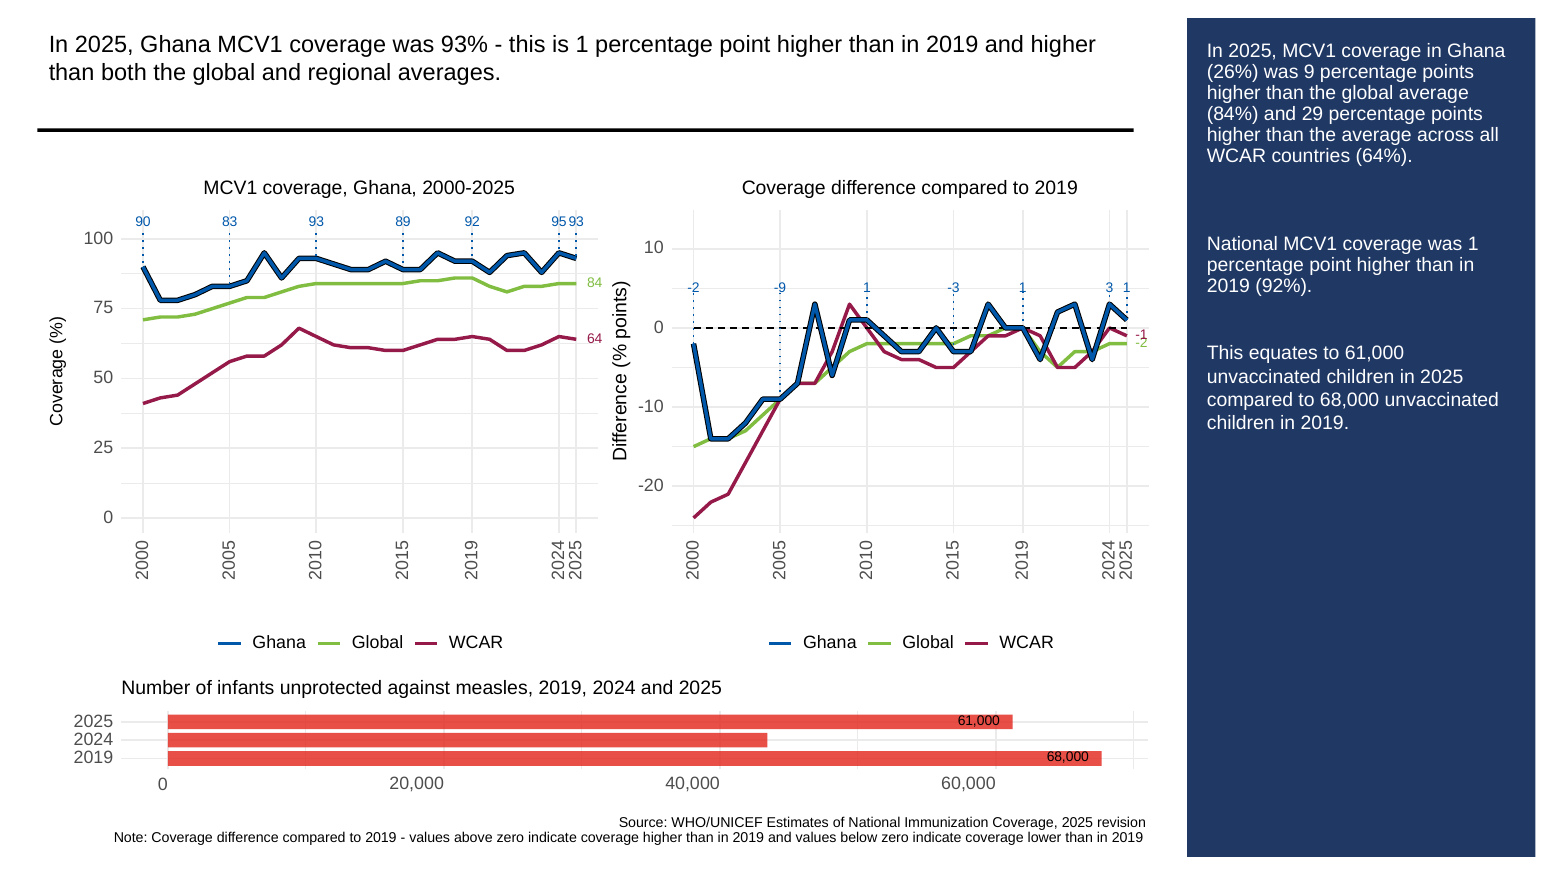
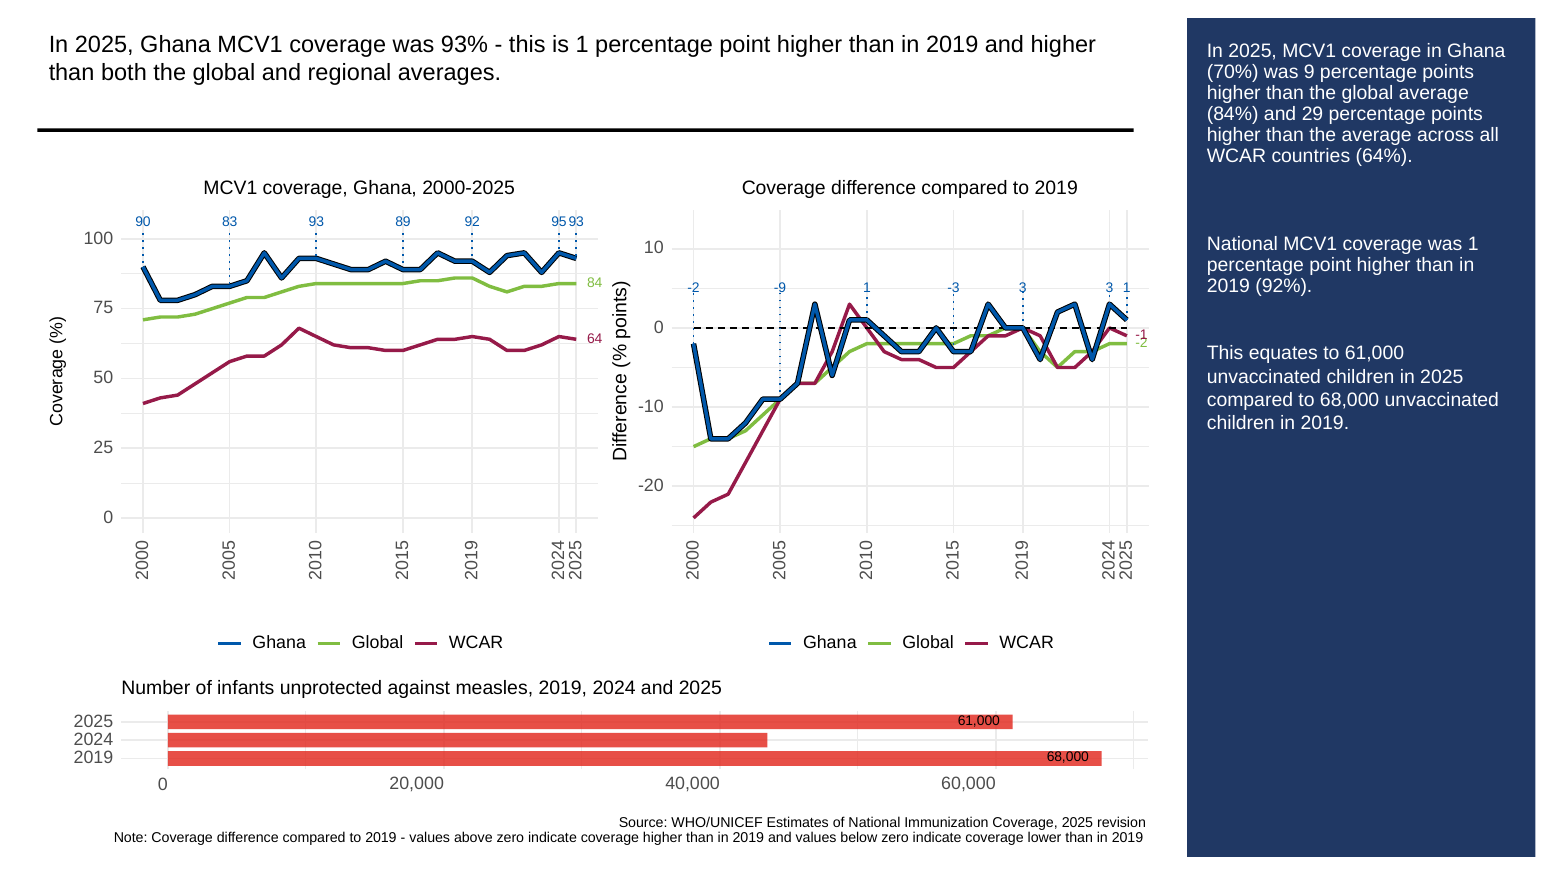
26%: 26% -> 70%
-3 1: 1 -> 3
